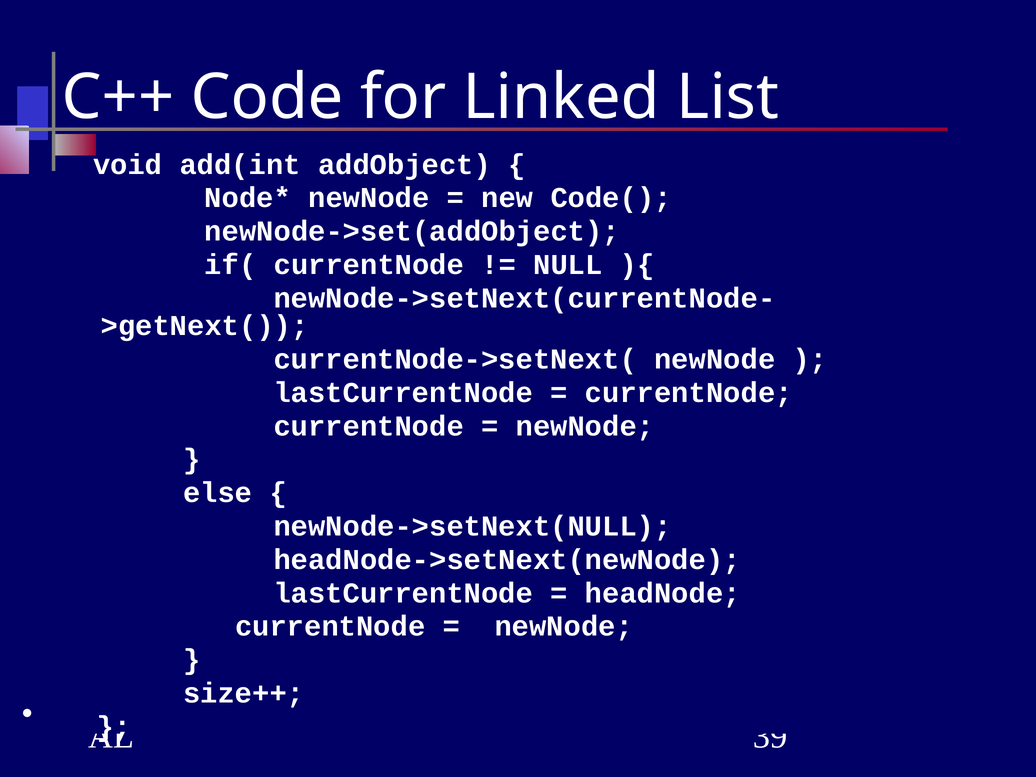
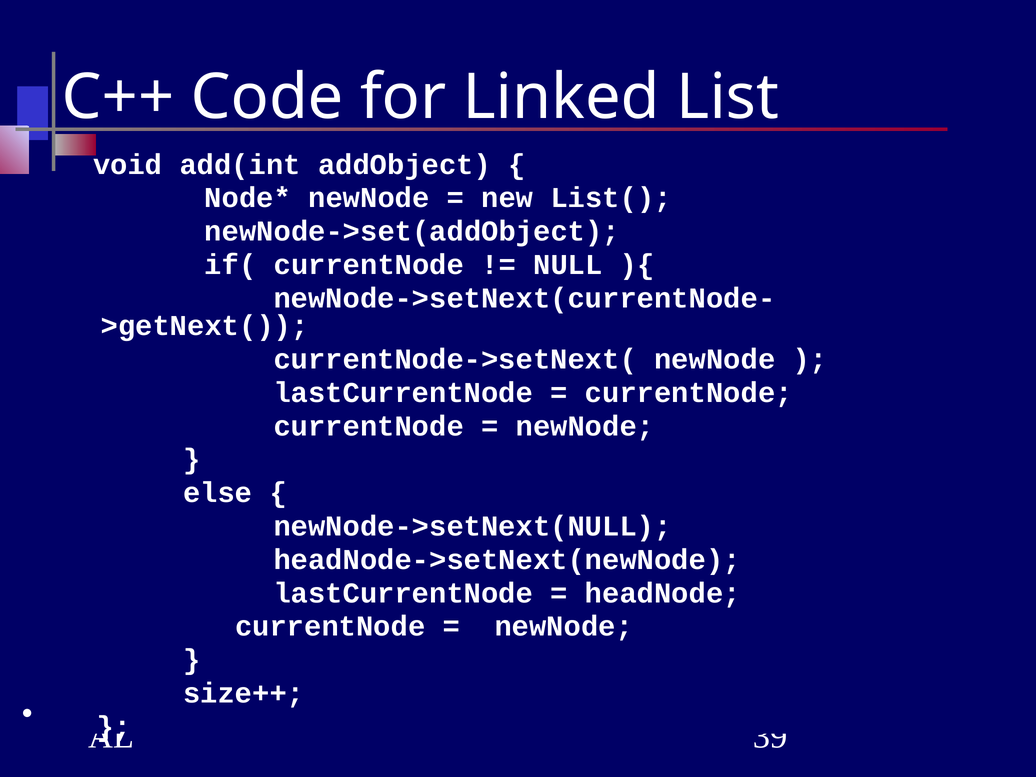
Code(: Code( -> List(
